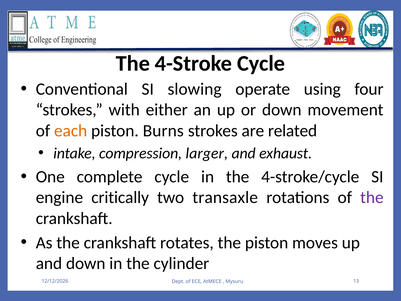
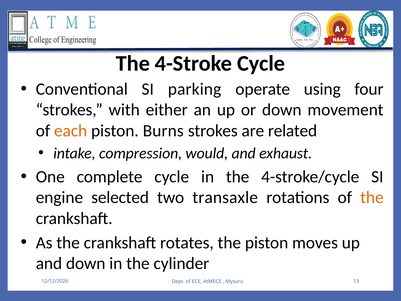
slowing: slowing -> parking
larger: larger -> would
critically: critically -> selected
the at (372, 197) colour: purple -> orange
